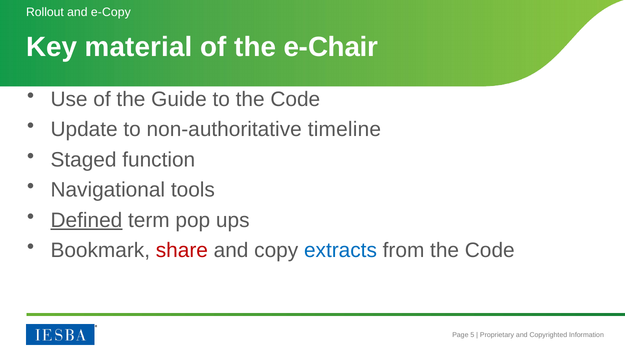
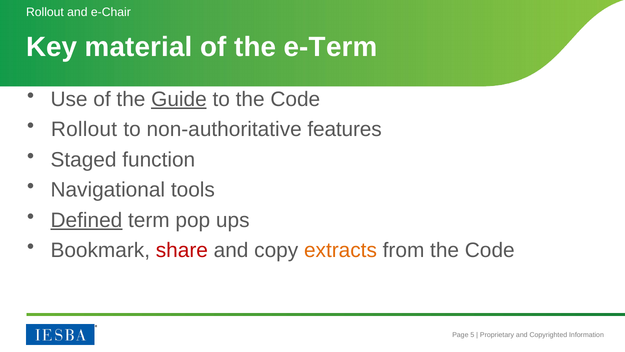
e-Copy: e-Copy -> e-Chair
e-Chair: e-Chair -> e-Term
Guide underline: none -> present
Update at (84, 129): Update -> Rollout
timeline: timeline -> features
extracts colour: blue -> orange
